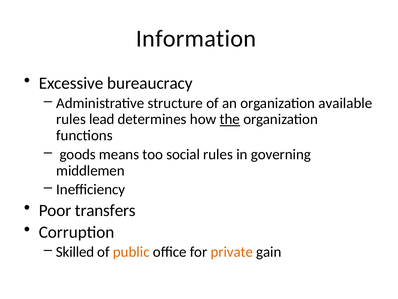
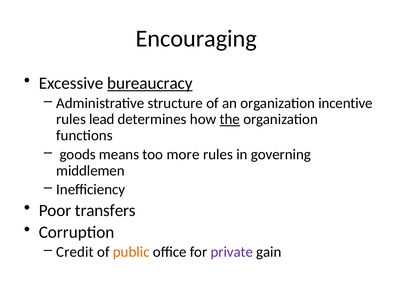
Information: Information -> Encouraging
bureaucracy underline: none -> present
available: available -> incentive
social: social -> more
Skilled: Skilled -> Credit
private colour: orange -> purple
